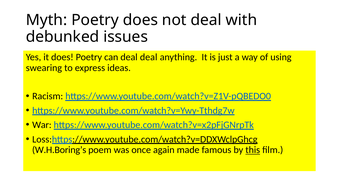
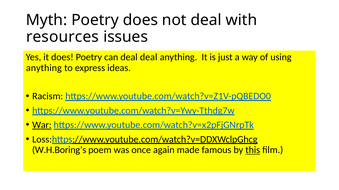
debunked: debunked -> resources
swearing at (44, 68): swearing -> anything
War underline: none -> present
